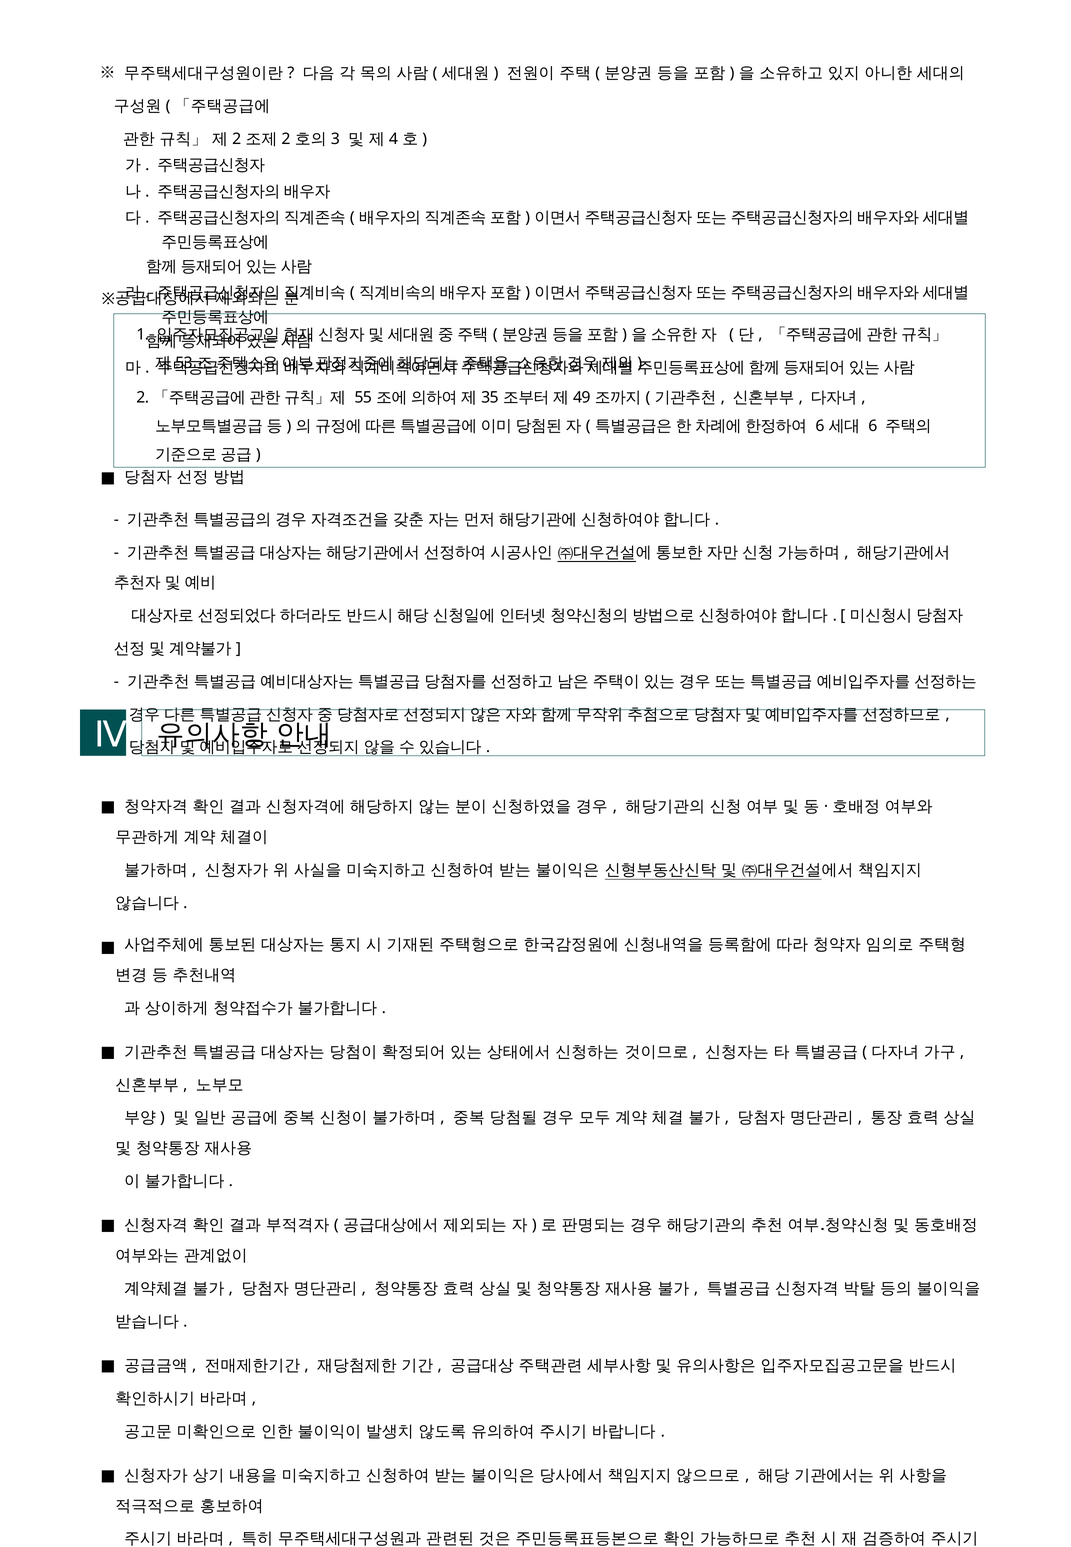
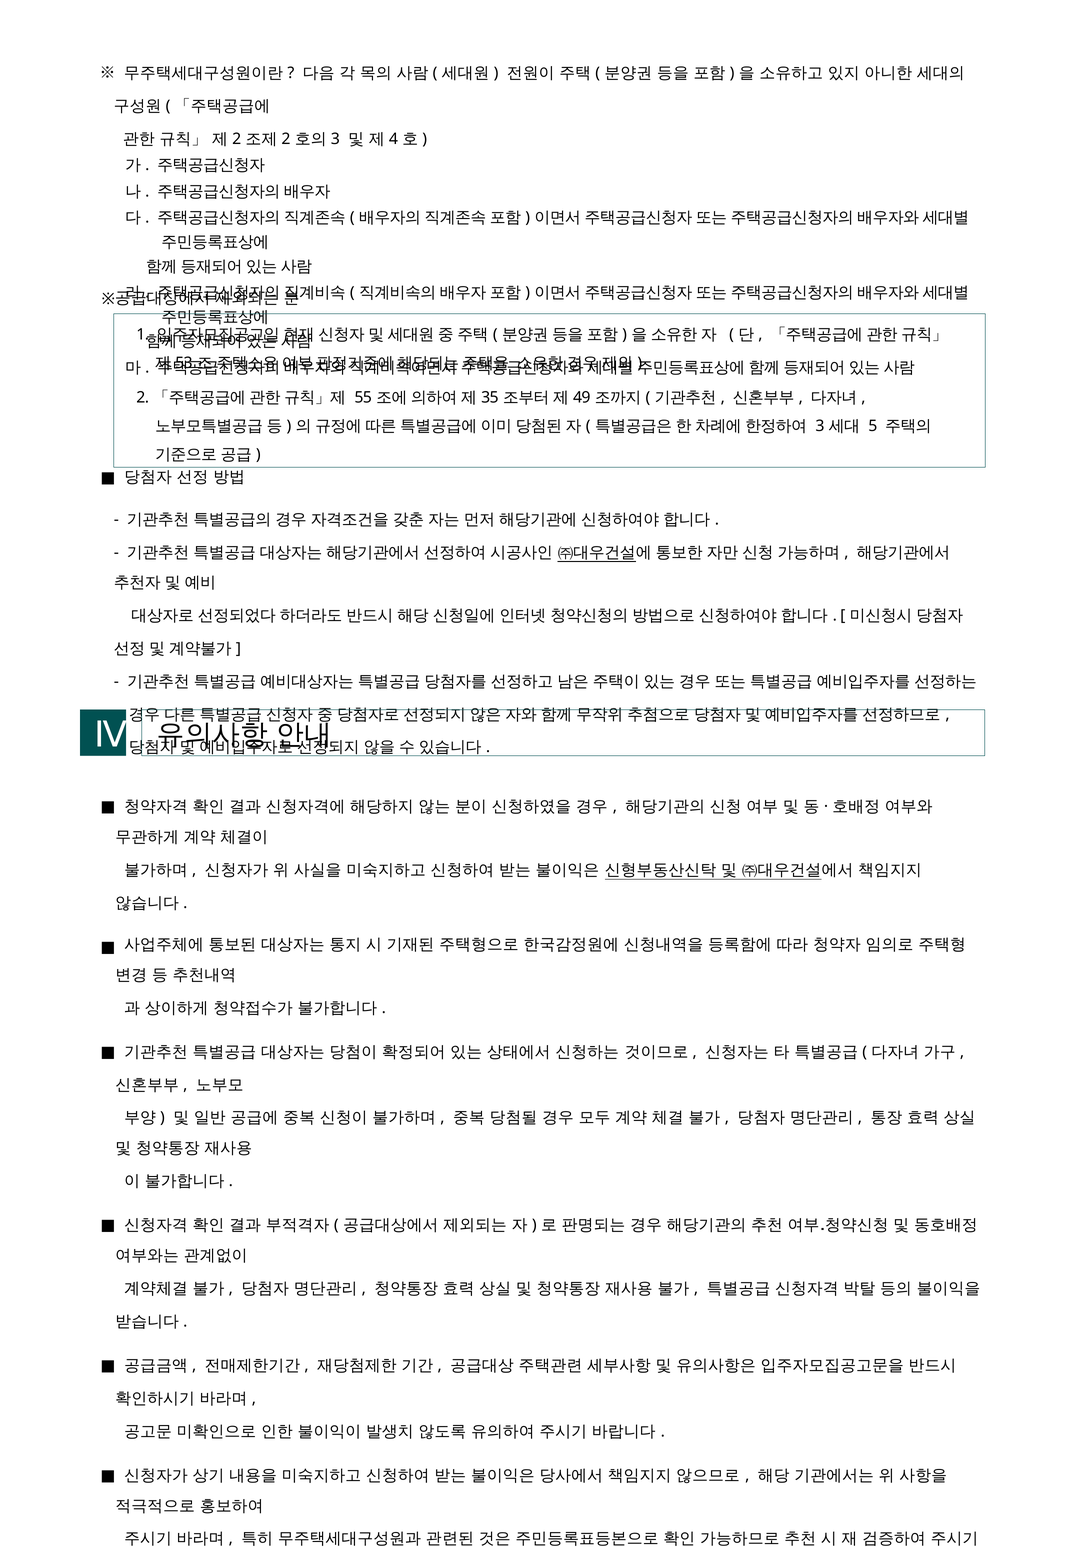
6 at (820, 426): 6 -> 3
6 at (873, 426): 6 -> 5
